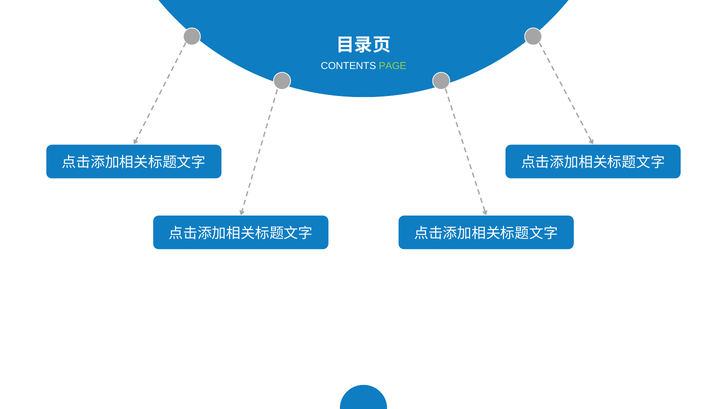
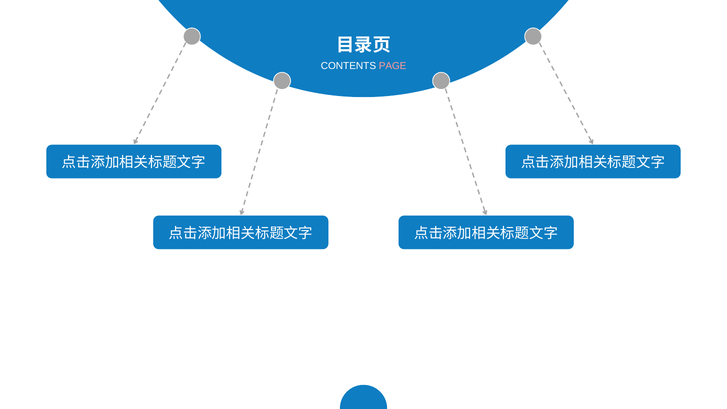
PAGE colour: light green -> pink
